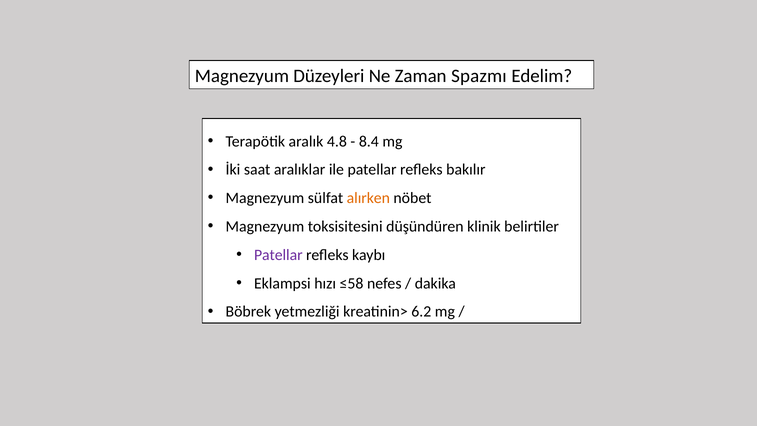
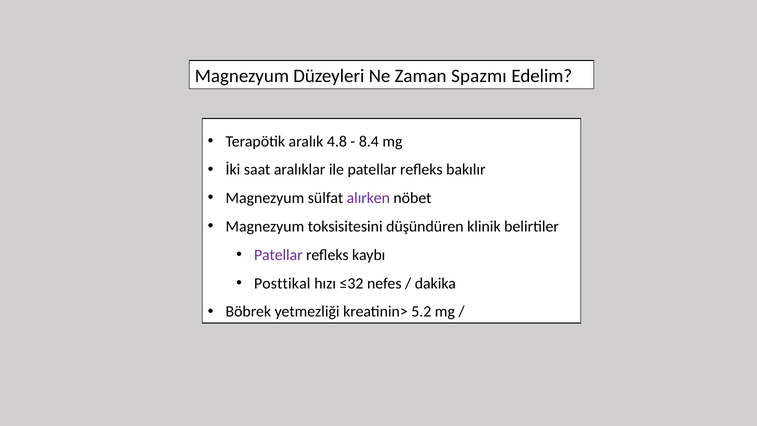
alırken colour: orange -> purple
Eklampsi: Eklampsi -> Posttikal
≤58: ≤58 -> ≤32
6.2: 6.2 -> 5.2
